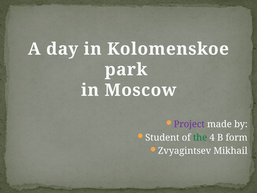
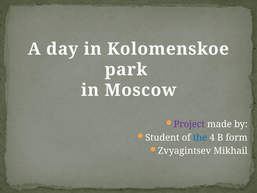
the colour: green -> blue
